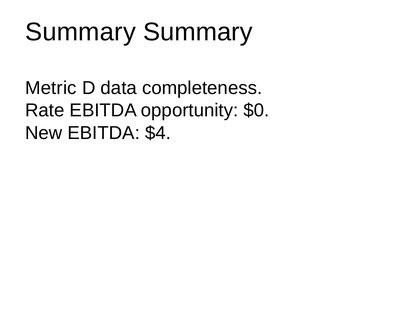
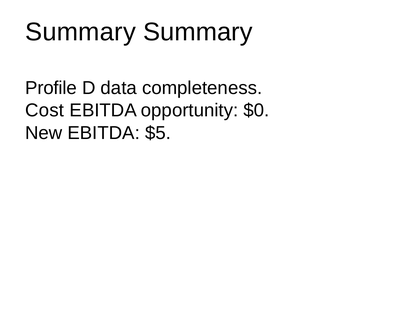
Metric: Metric -> Profile
Rate: Rate -> Cost
$4: $4 -> $5
